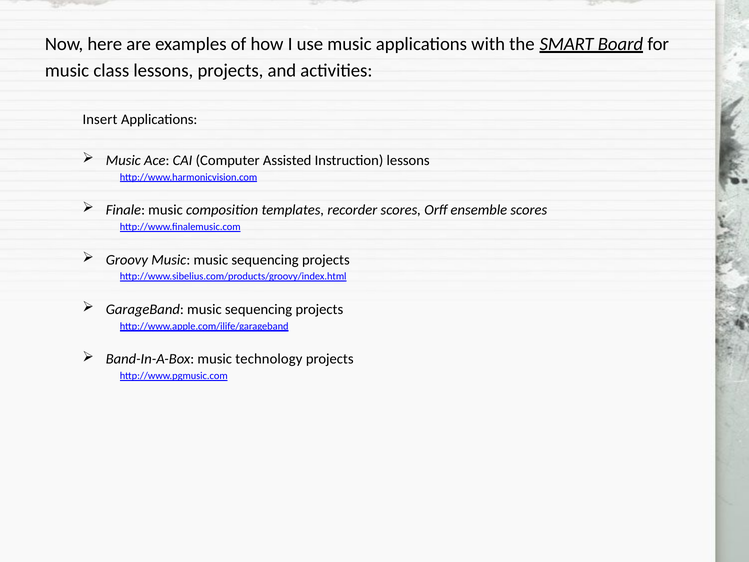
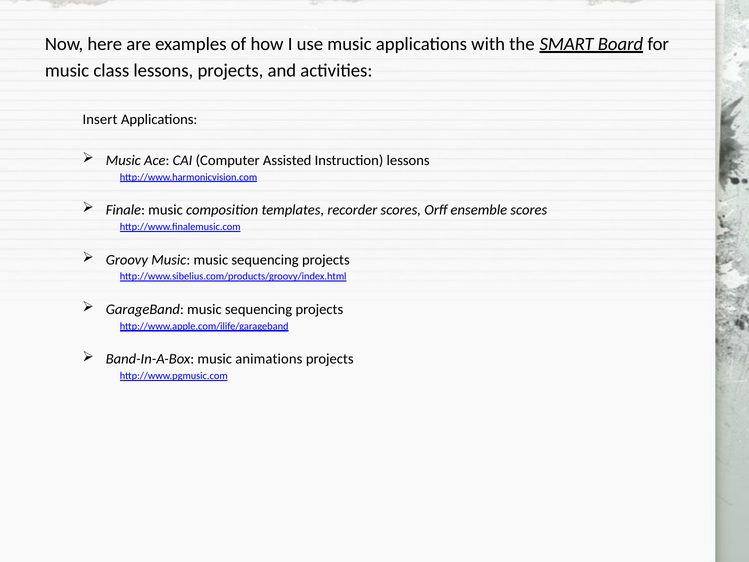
technology: technology -> animations
